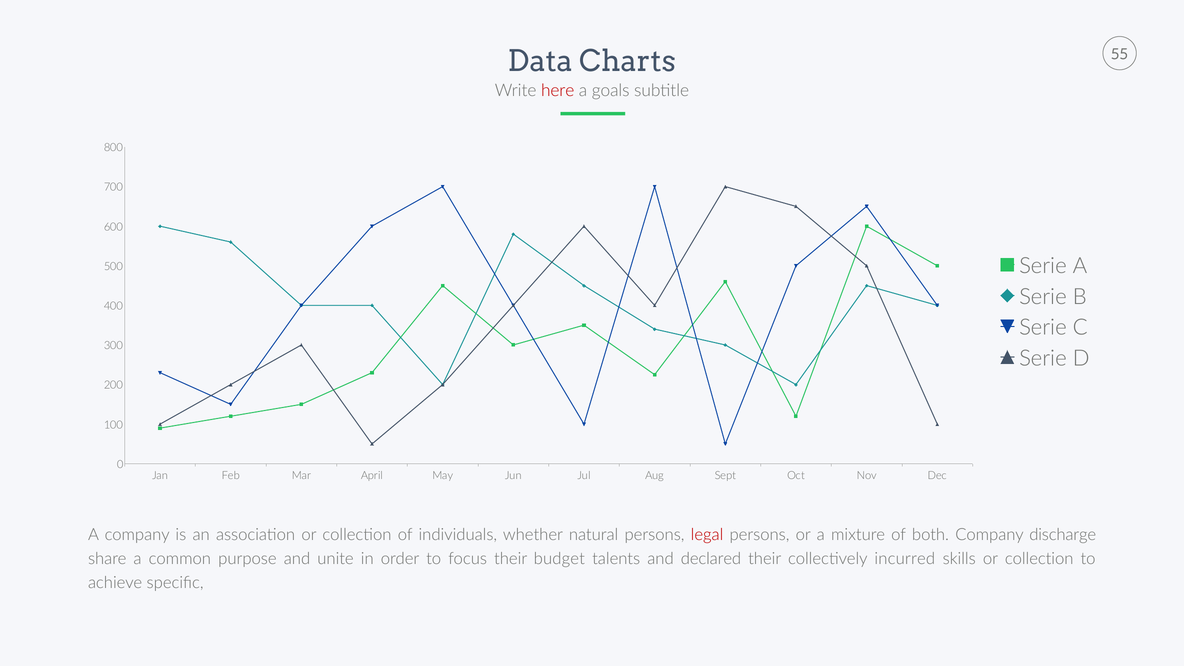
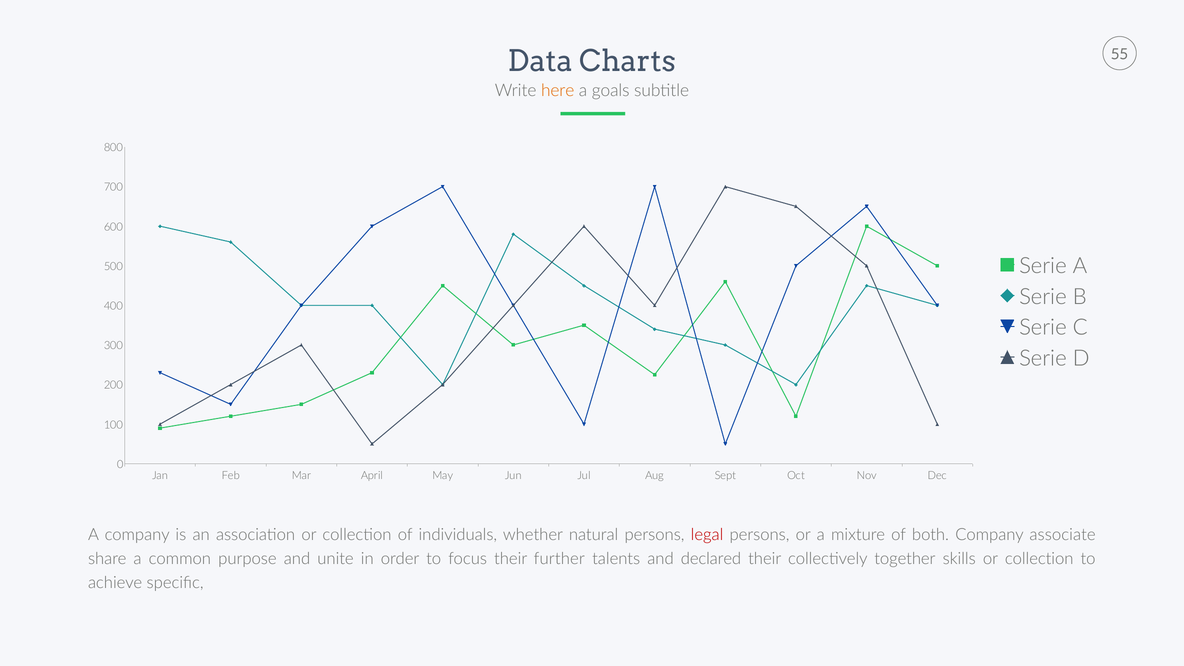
here colour: red -> orange
discharge: discharge -> associate
budget: budget -> further
incurred: incurred -> together
